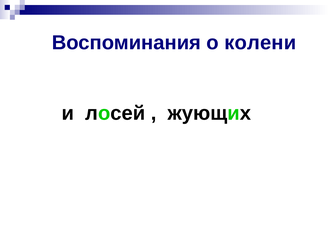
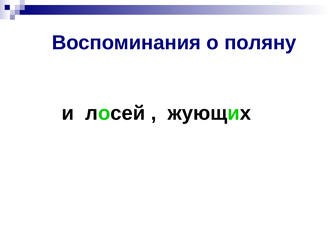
колени: колени -> поляну
